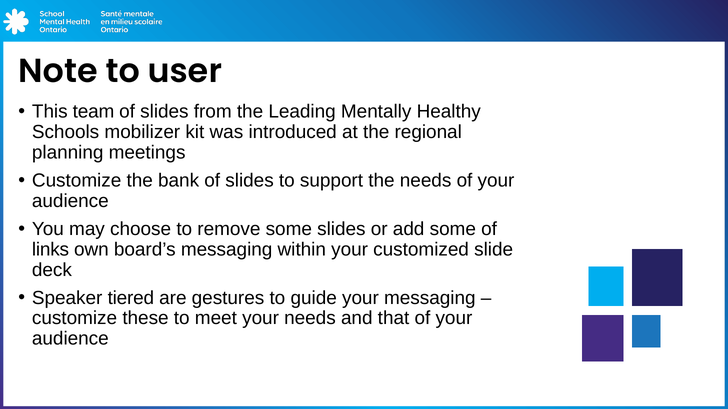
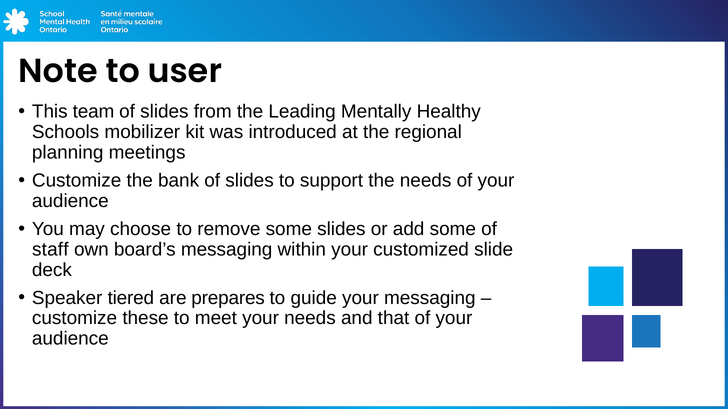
links: links -> staff
gestures: gestures -> prepares
